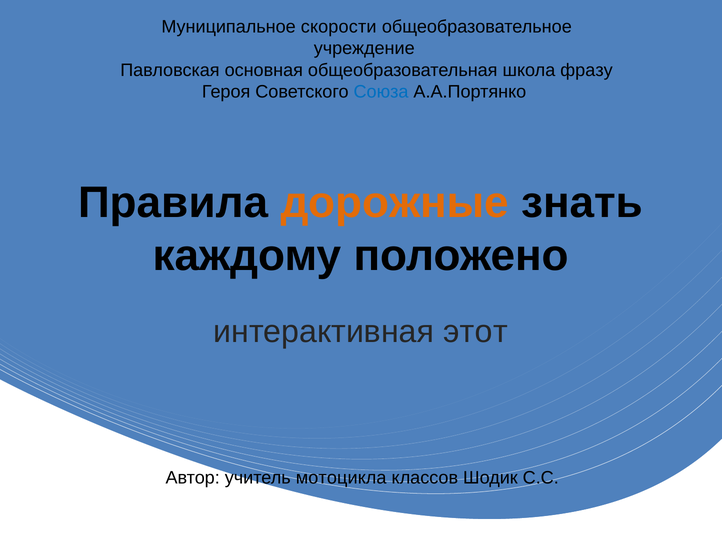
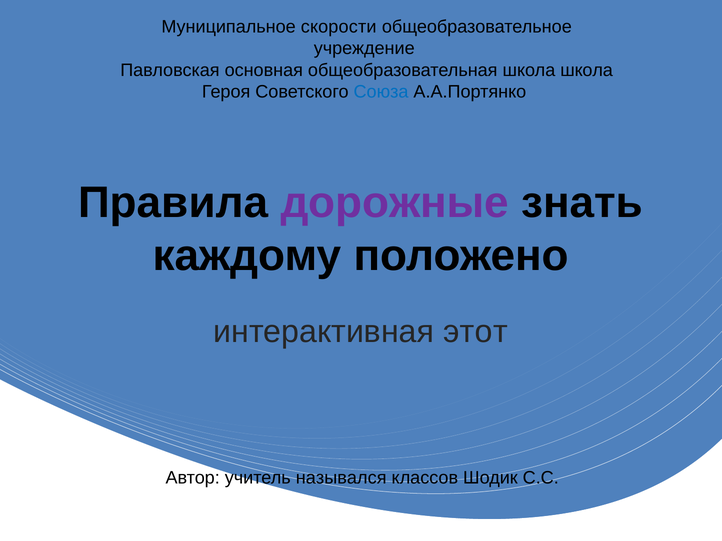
школа фразу: фразу -> школа
дорожные colour: orange -> purple
мотоцикла: мотоцикла -> назывался
